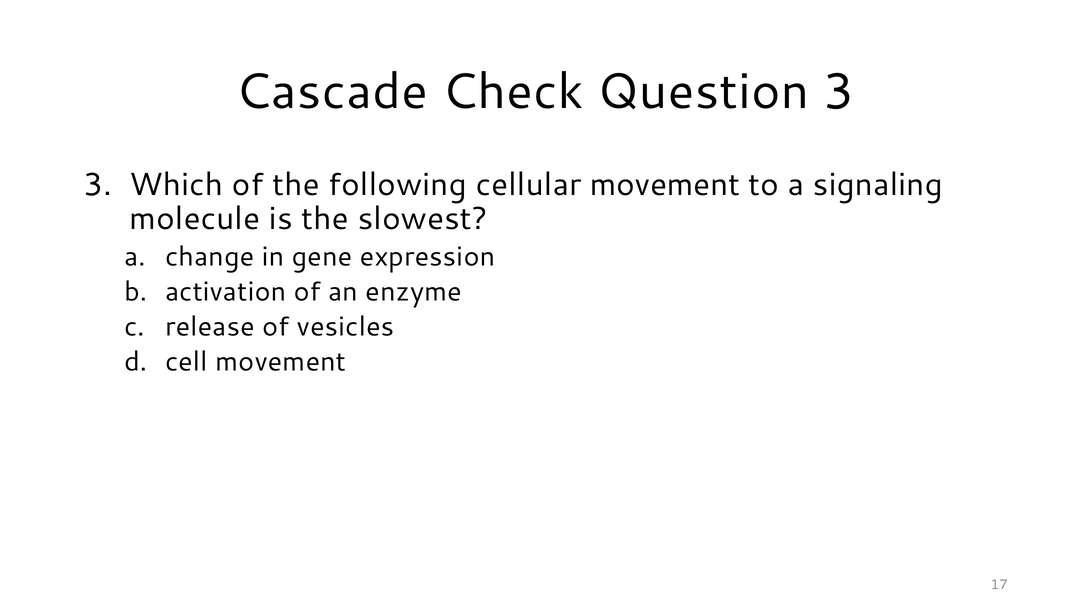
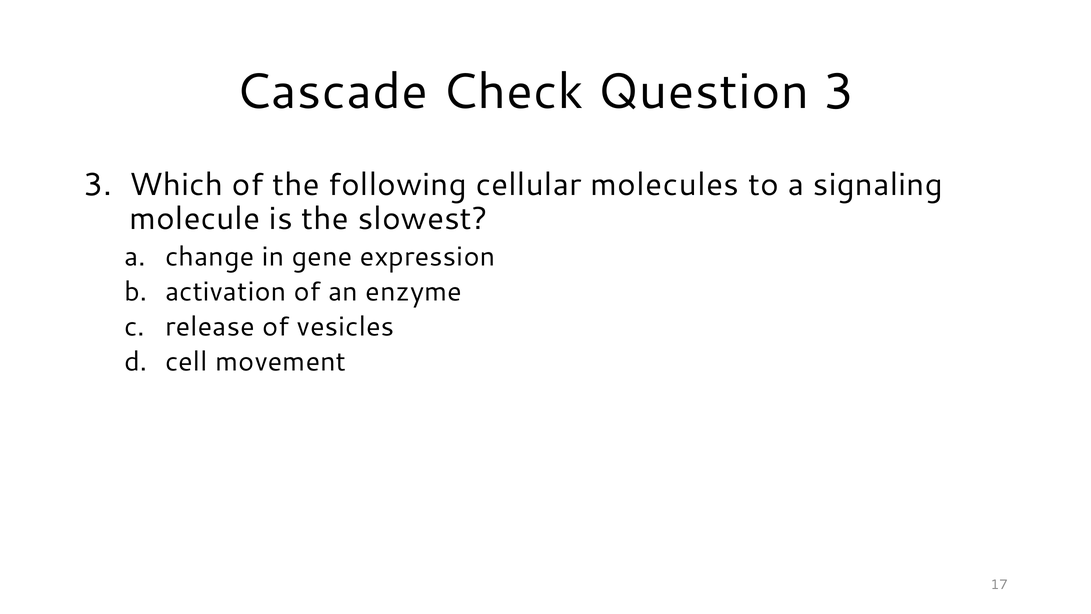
cellular movement: movement -> molecules
